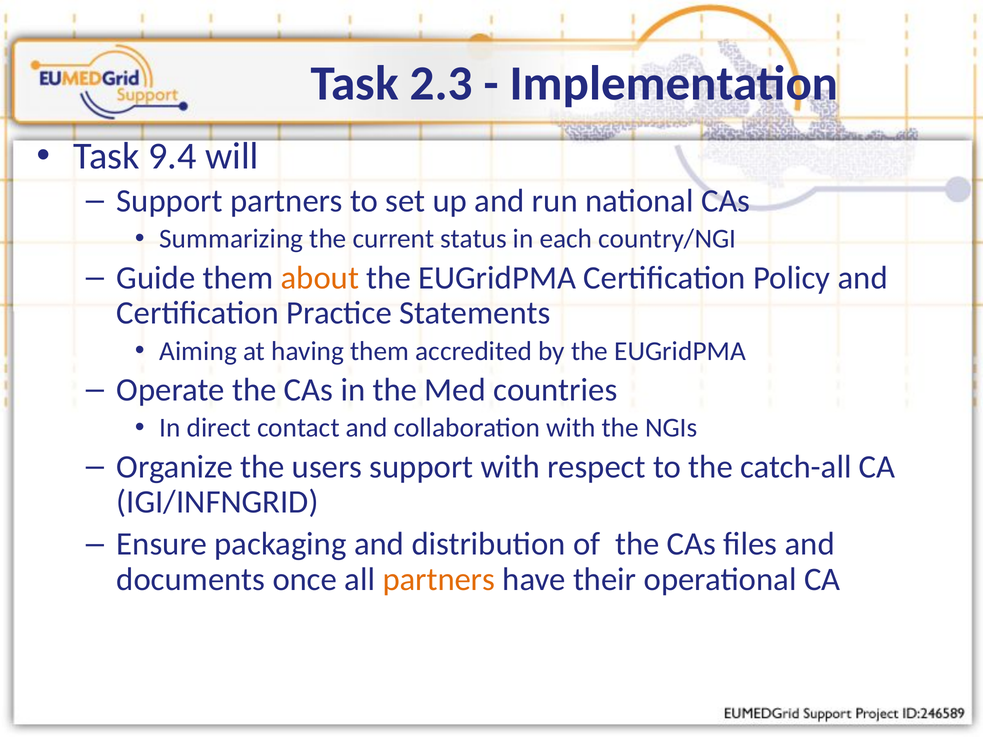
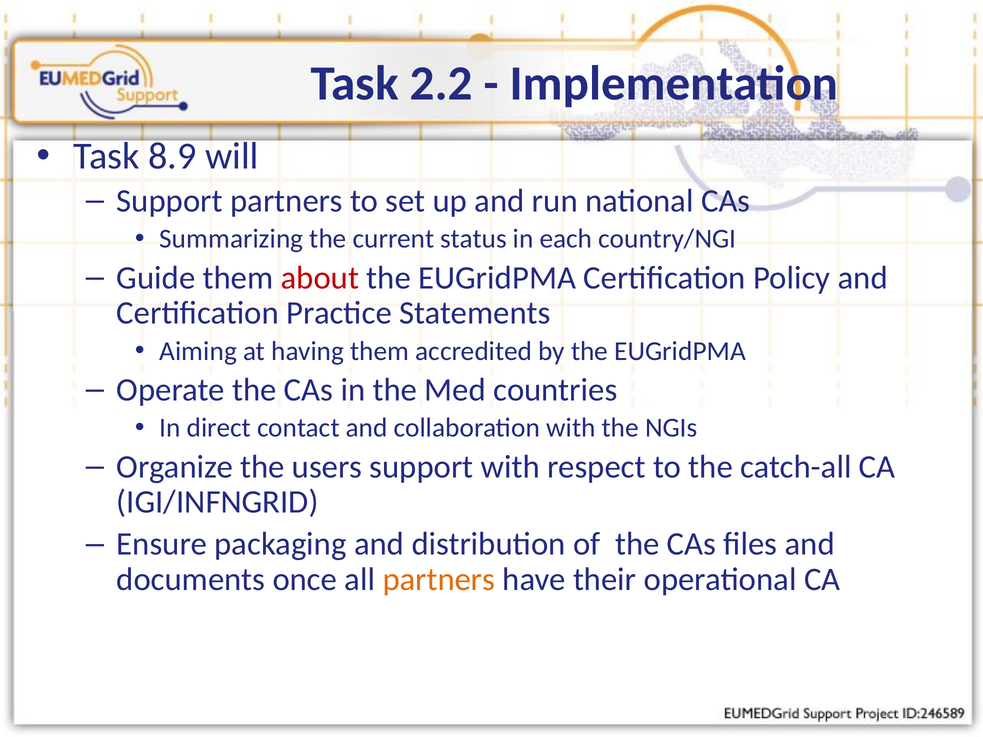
2.3: 2.3 -> 2.2
9.4: 9.4 -> 8.9
about colour: orange -> red
